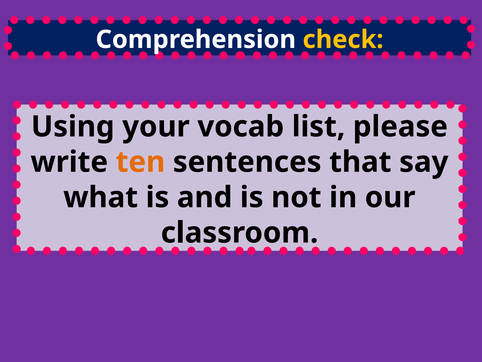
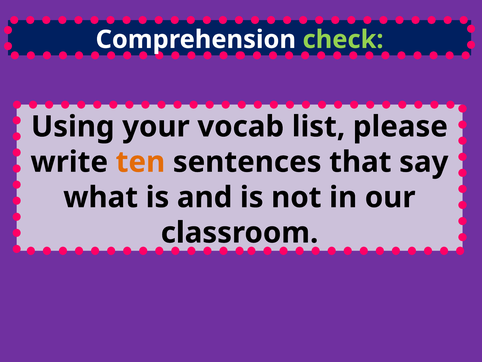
check colour: yellow -> light green
